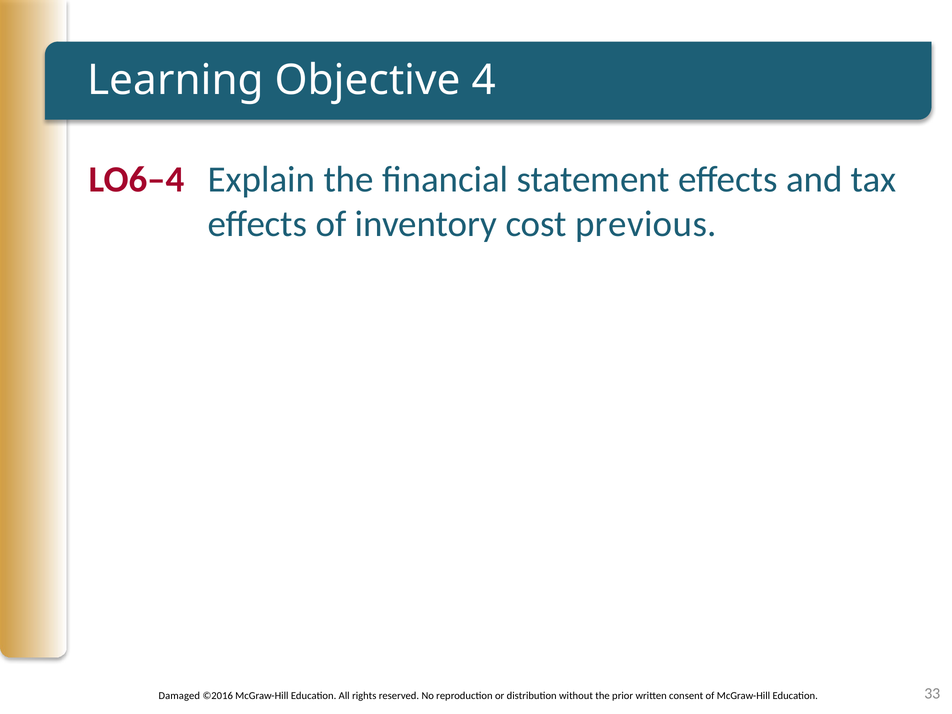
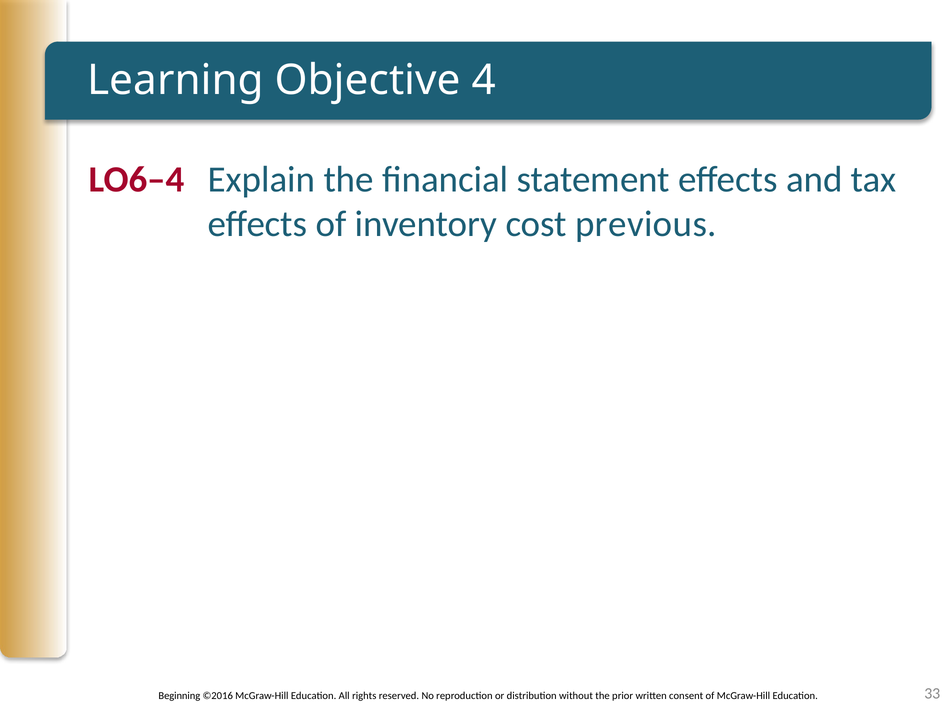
Damaged: Damaged -> Beginning
